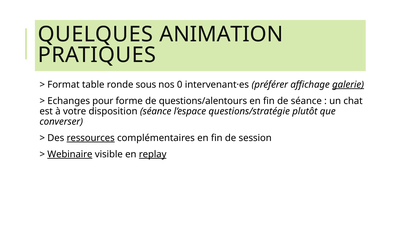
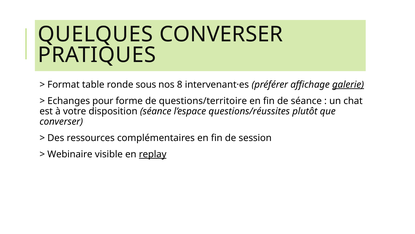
QUELQUES ANIMATION: ANIMATION -> CONVERSER
0: 0 -> 8
questions/alentours: questions/alentours -> questions/territoire
questions/stratégie: questions/stratégie -> questions/réussites
ressources underline: present -> none
Webinaire underline: present -> none
